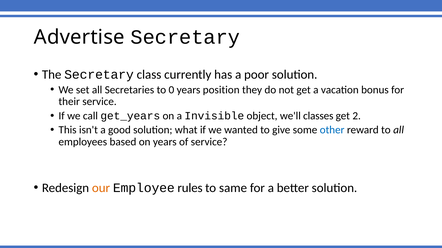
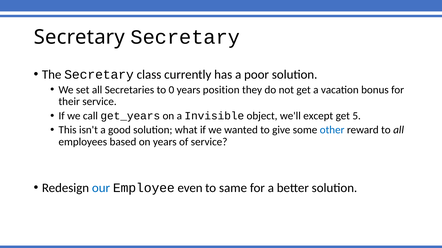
Advertise at (79, 37): Advertise -> Secretary
classes: classes -> except
2: 2 -> 5
our colour: orange -> blue
rules: rules -> even
